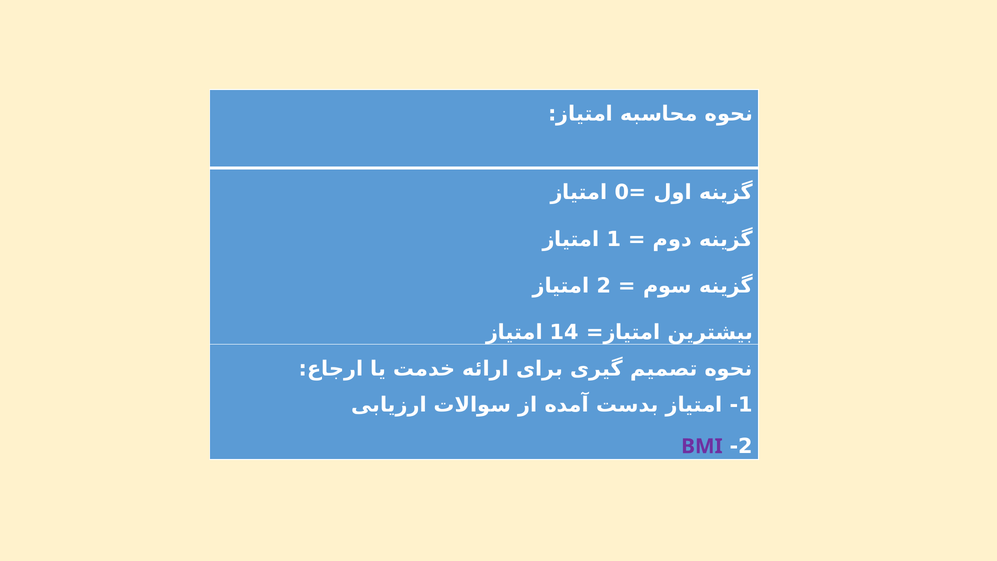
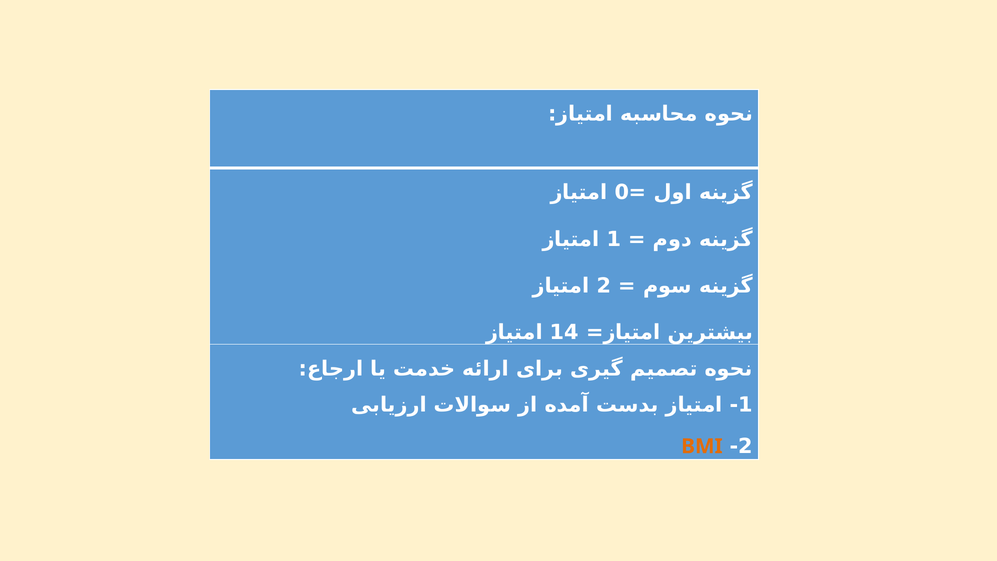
BMI colour: purple -> orange
